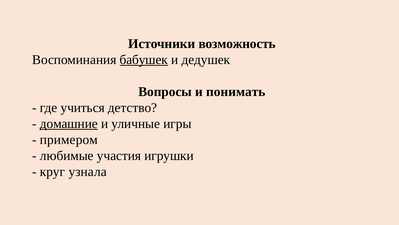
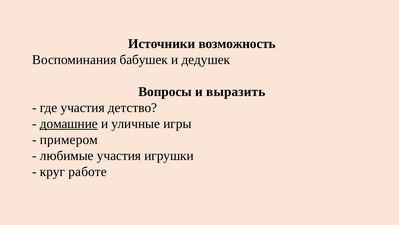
бабушек underline: present -> none
понимать: понимать -> выразить
где учиться: учиться -> участия
узнала: узнала -> работе
